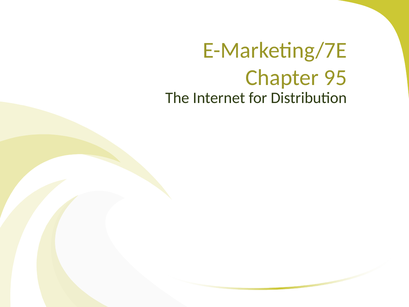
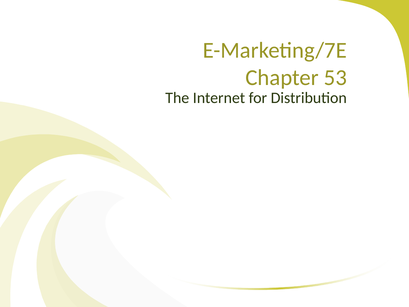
95: 95 -> 53
